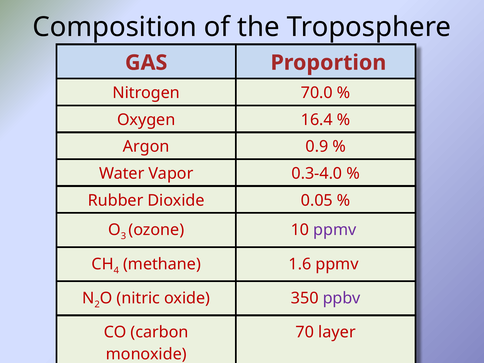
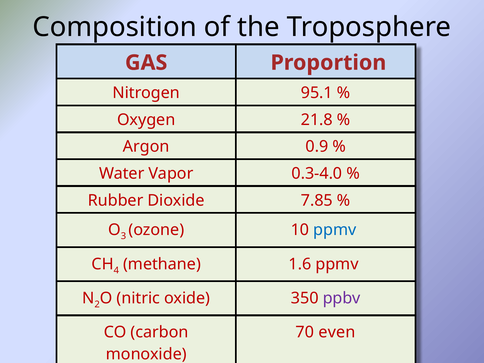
70.0: 70.0 -> 95.1
16.4: 16.4 -> 21.8
0.05: 0.05 -> 7.85
ppmv at (335, 230) colour: purple -> blue
layer: layer -> even
